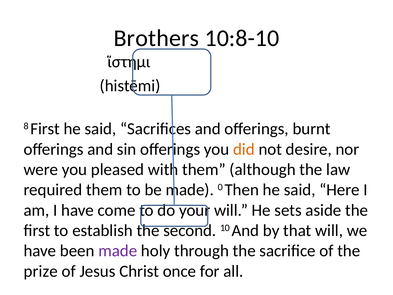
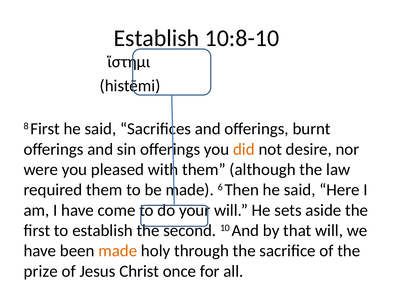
Brothers at (156, 38): Brothers -> Establish
0: 0 -> 6
made at (118, 251) colour: purple -> orange
